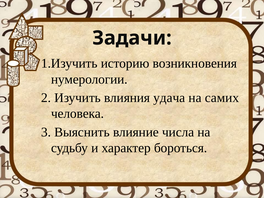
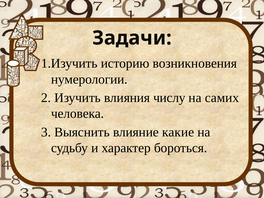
удача: удача -> числу
числа: числа -> какие
